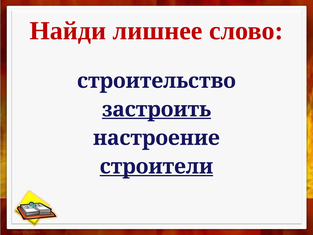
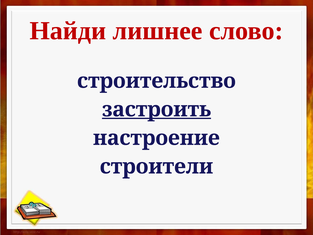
строители underline: present -> none
